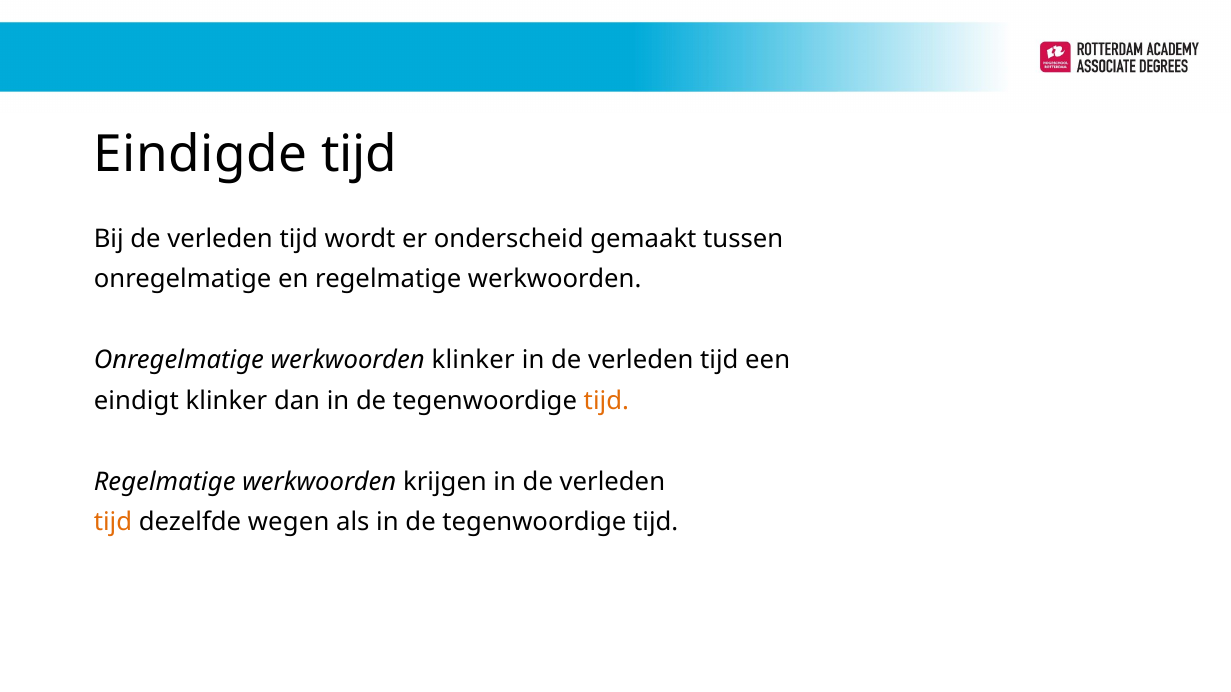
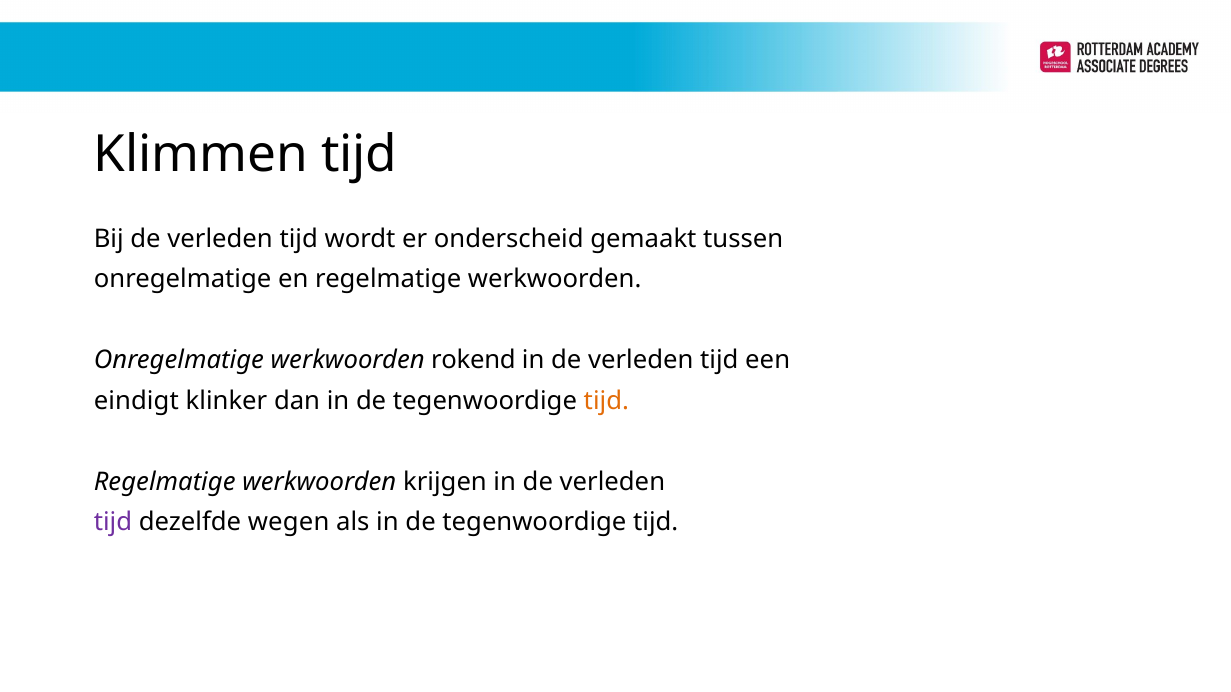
Eindigde: Eindigde -> Klimmen
werkwoorden klinker: klinker -> rokend
tijd at (113, 523) colour: orange -> purple
